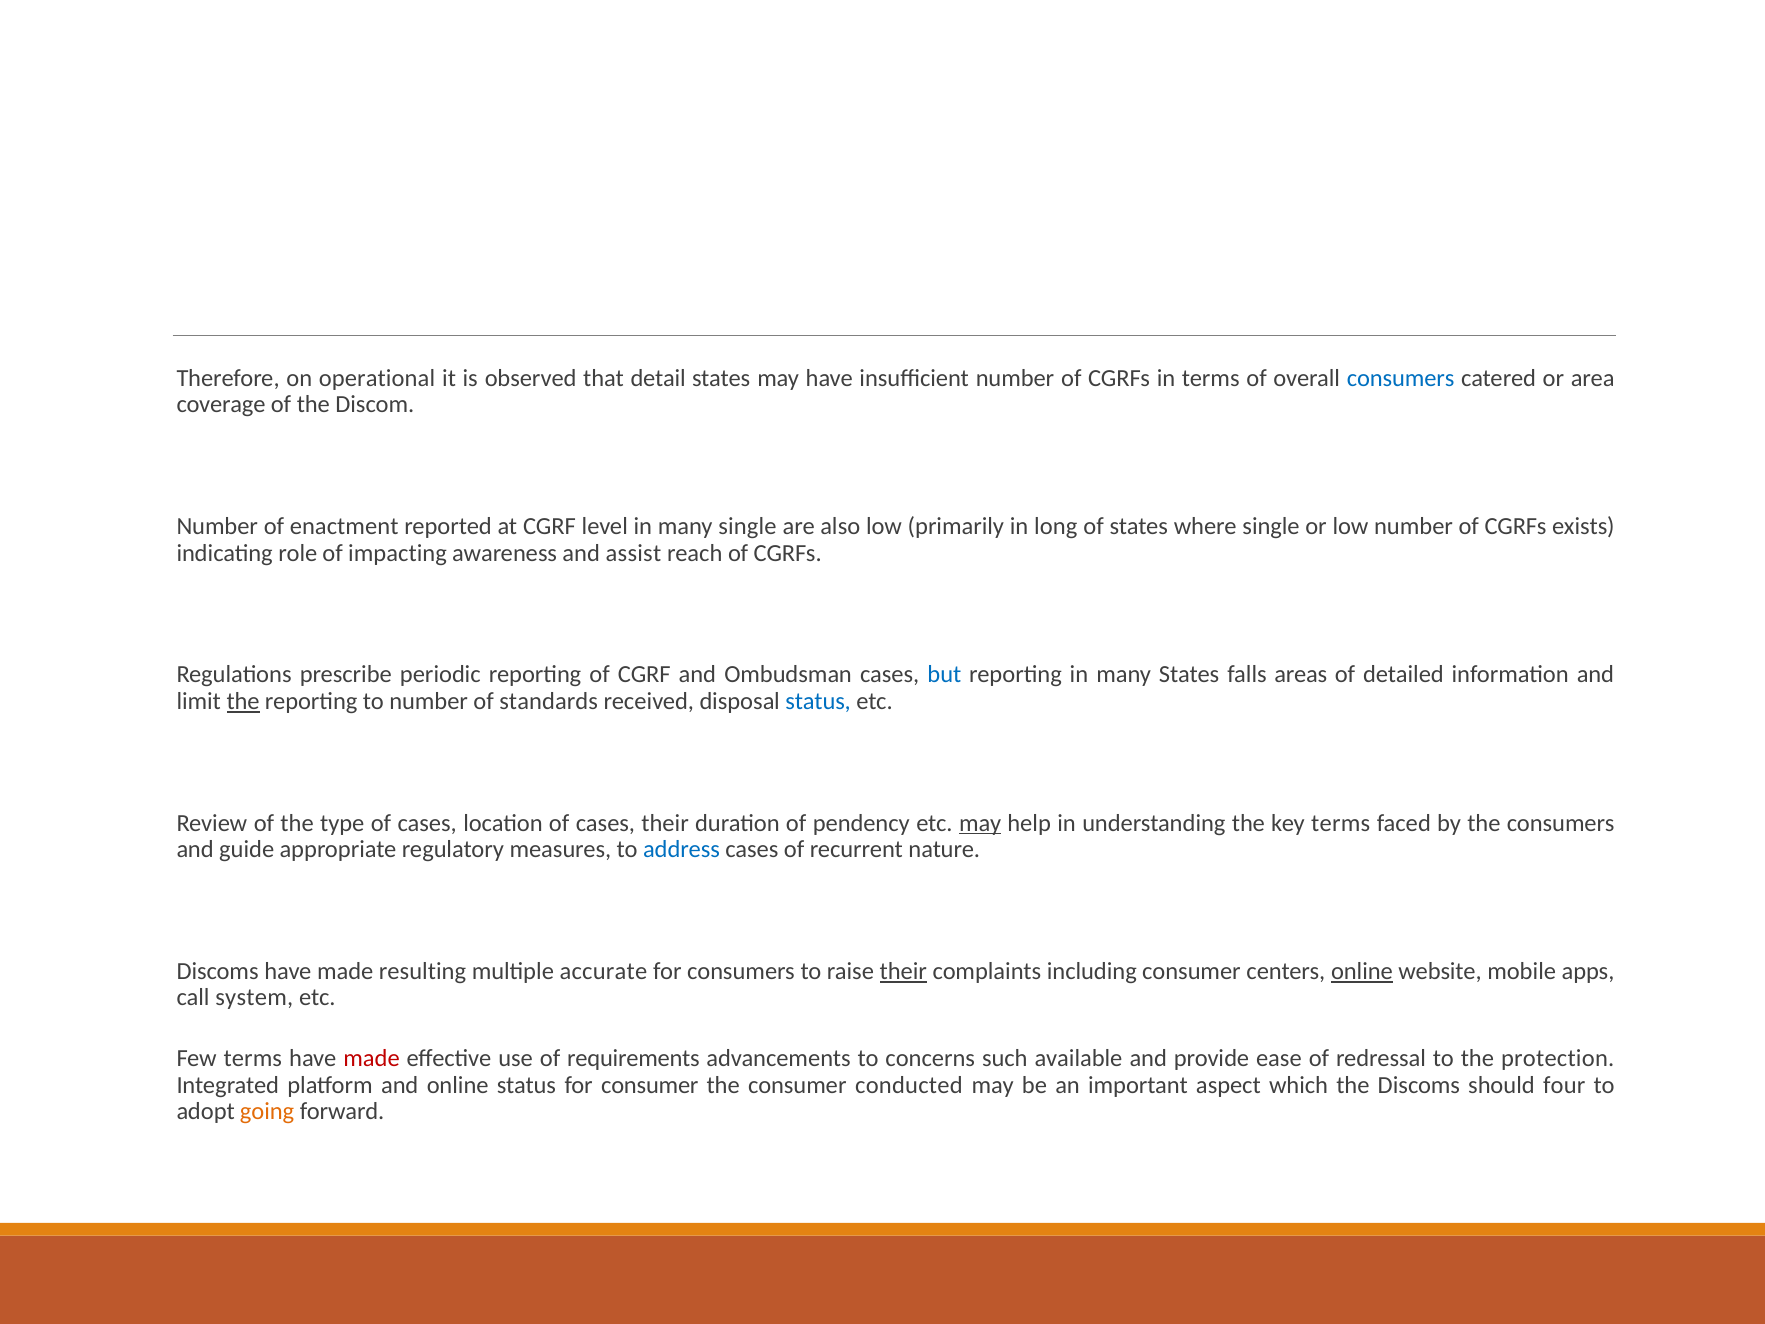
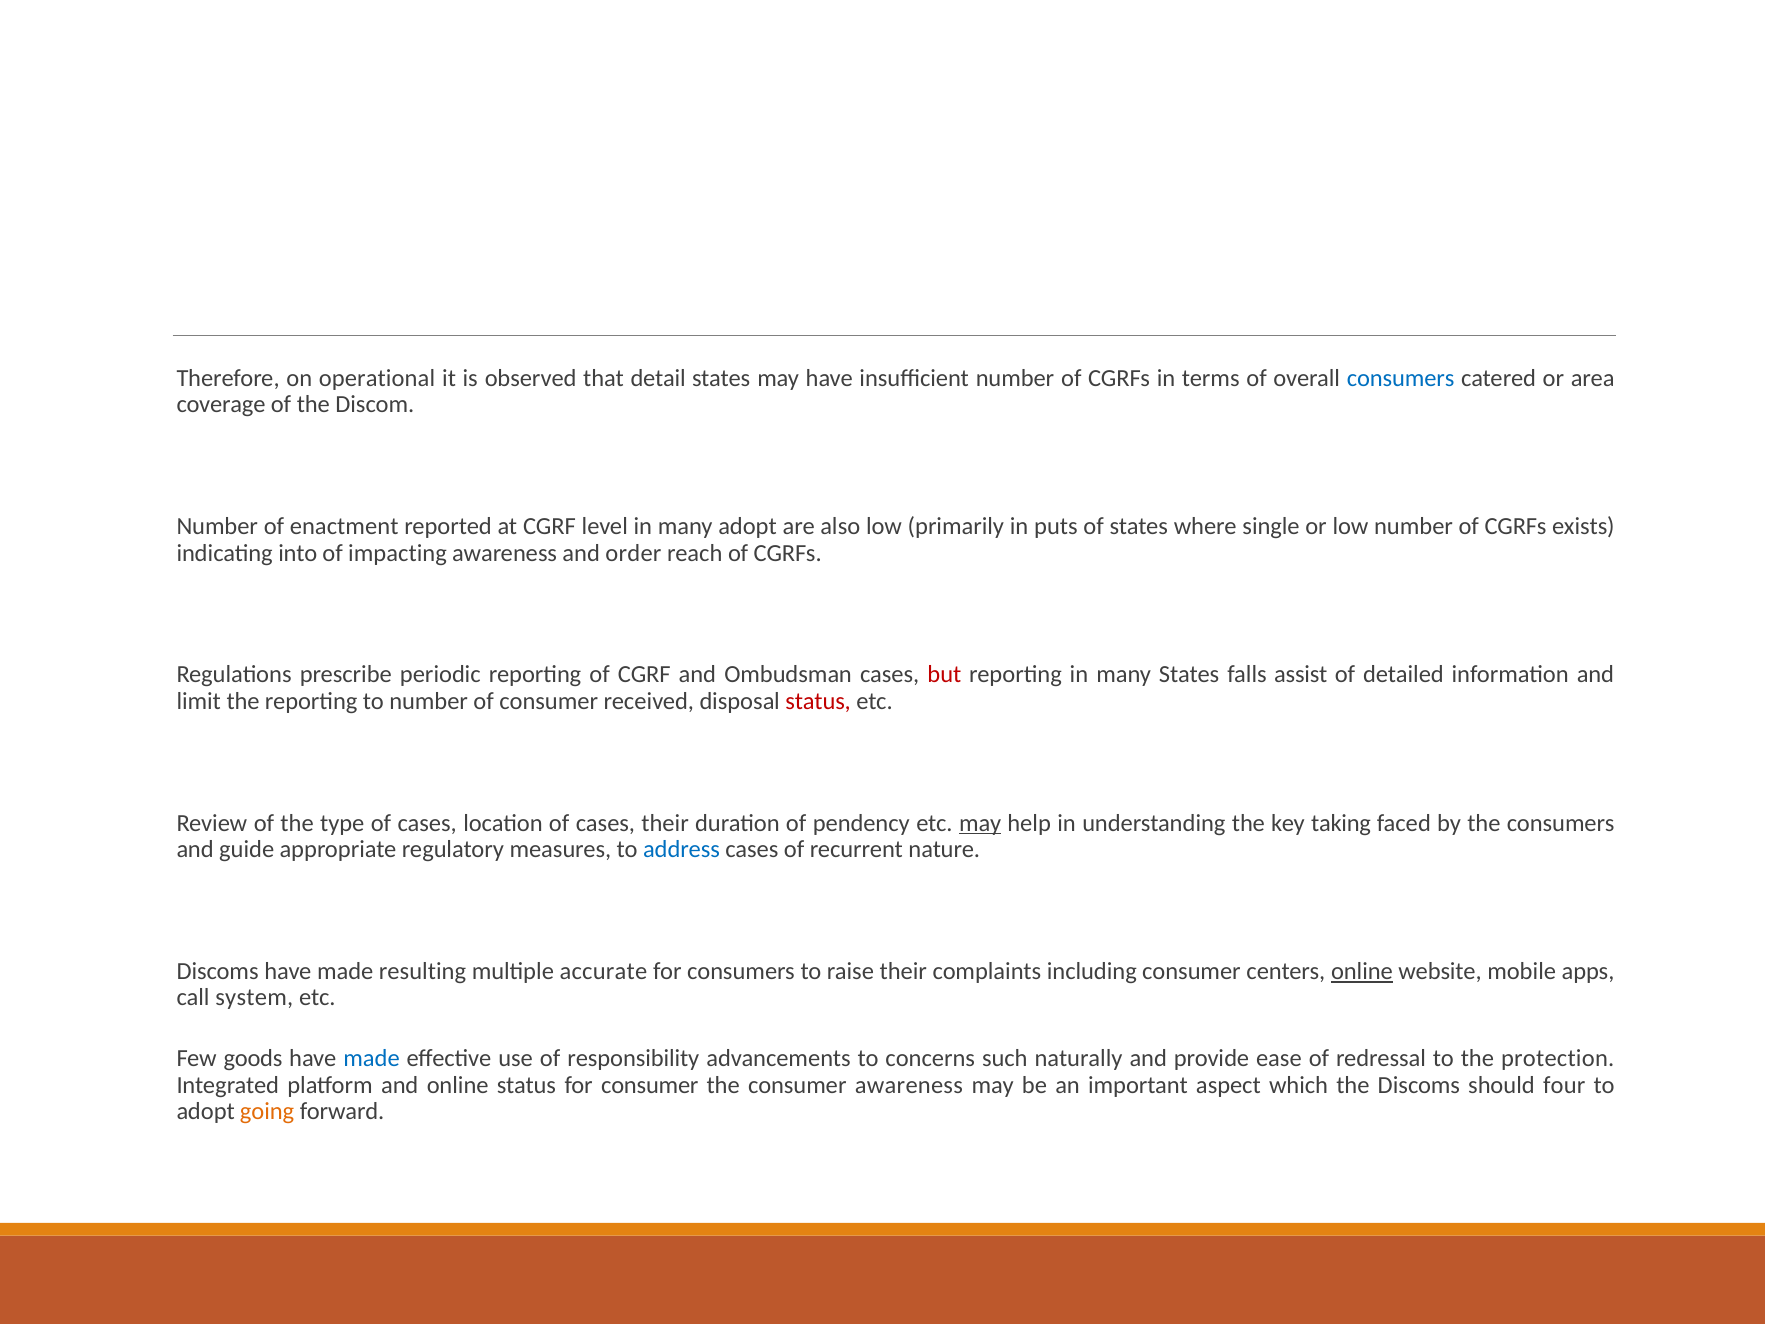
many single: single -> adopt
long: long -> puts
role: role -> into
assist: assist -> order
but colour: blue -> red
areas: areas -> assist
the at (243, 701) underline: present -> none
of standards: standards -> consumer
status at (818, 701) colour: blue -> red
key terms: terms -> taking
their at (903, 971) underline: present -> none
Few terms: terms -> goods
made at (372, 1058) colour: red -> blue
requirements: requirements -> responsibility
available: available -> naturally
consumer conducted: conducted -> awareness
